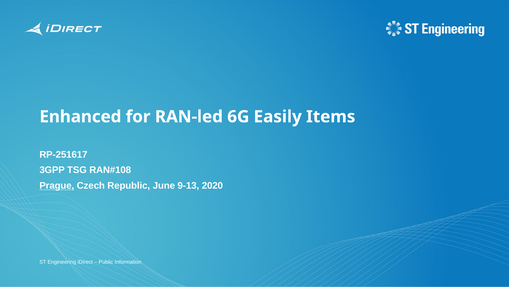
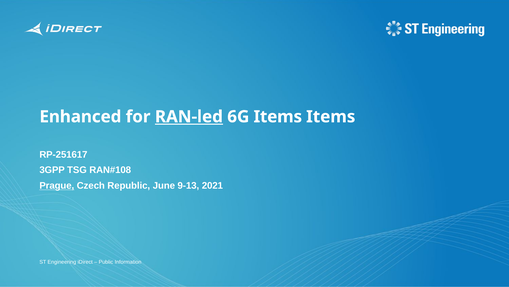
RAN-led underline: none -> present
6G Easily: Easily -> Items
2020: 2020 -> 2021
